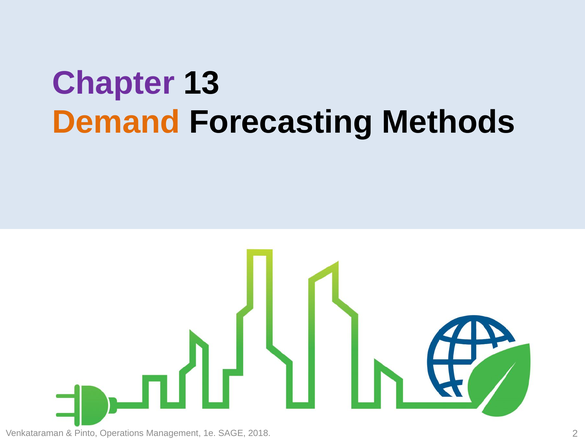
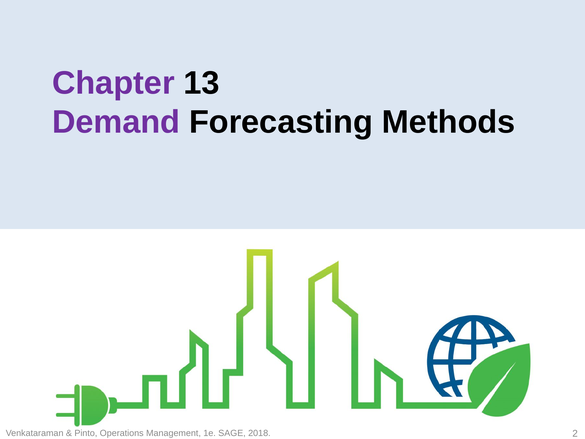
Demand colour: orange -> purple
